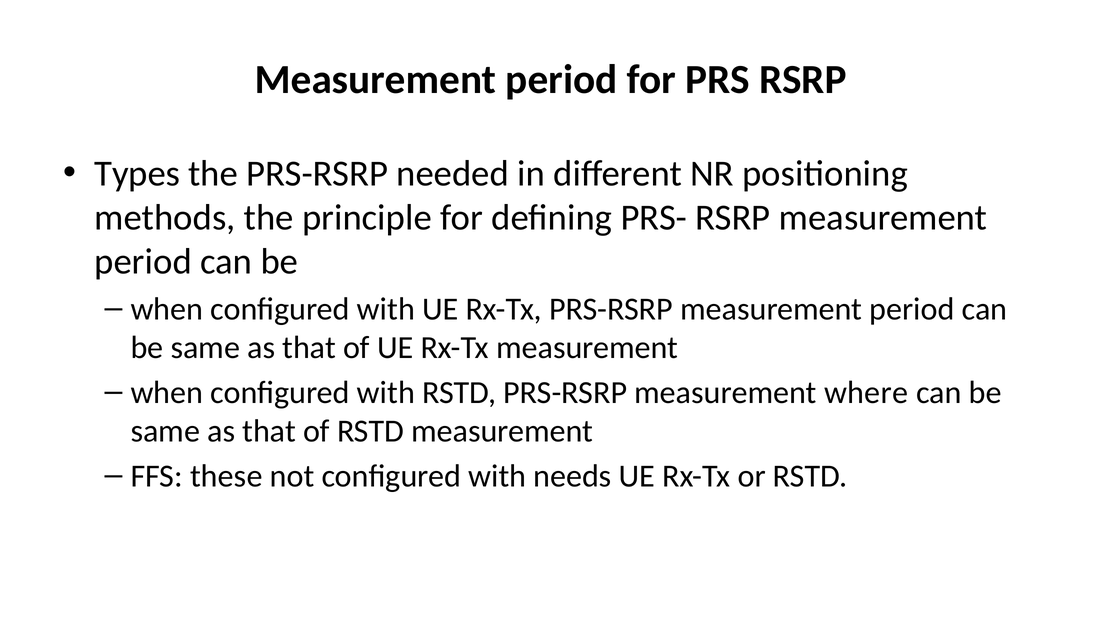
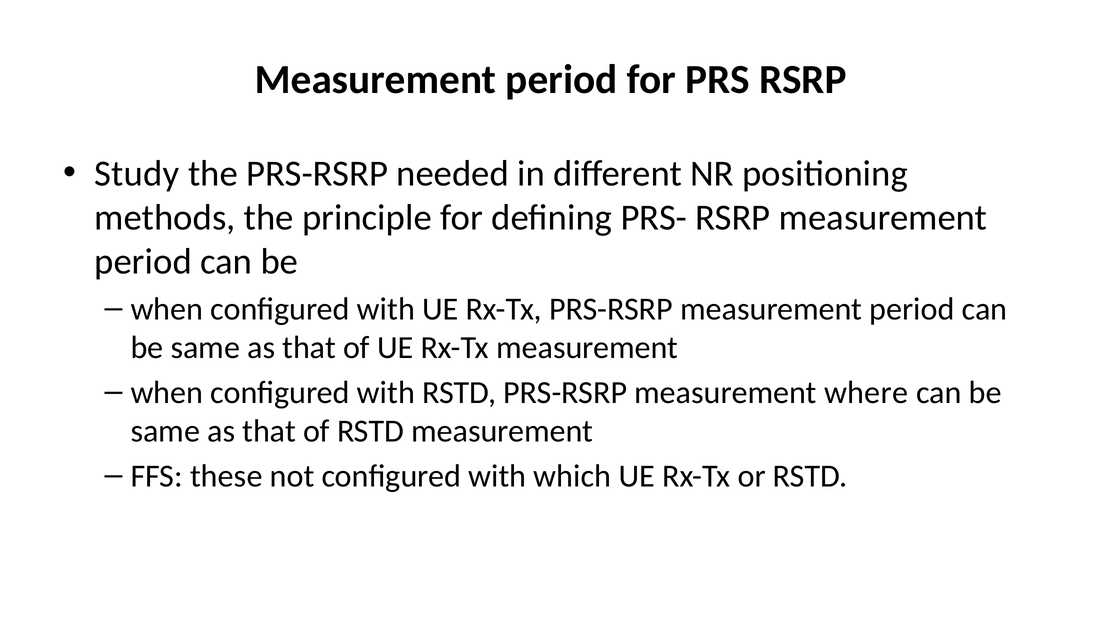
Types: Types -> Study
needs: needs -> which
